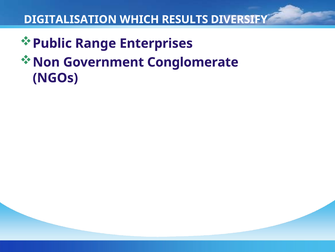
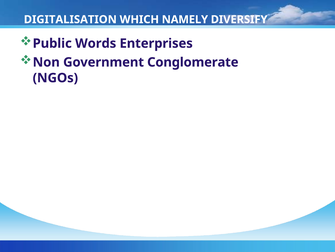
RESULTS: RESULTS -> NAMELY
Range: Range -> Words
